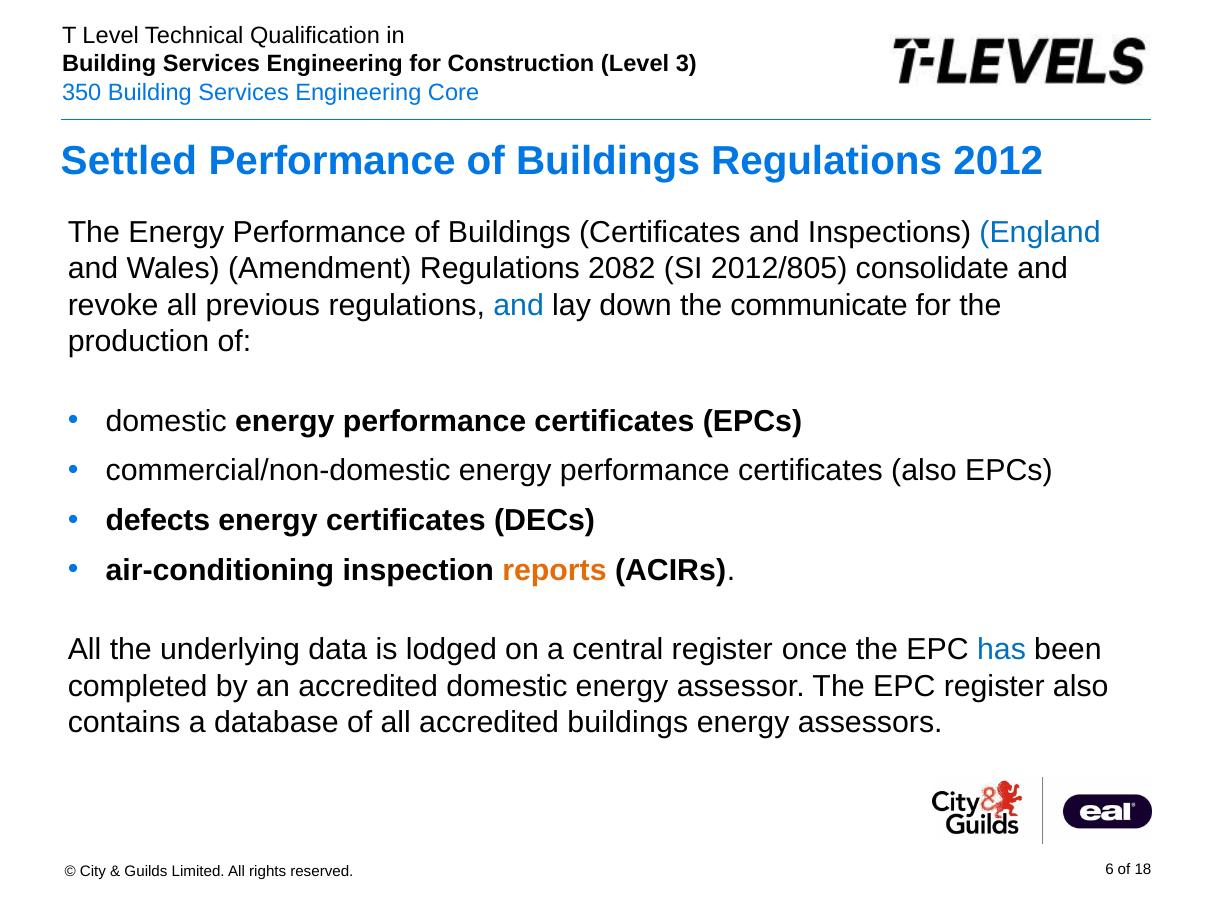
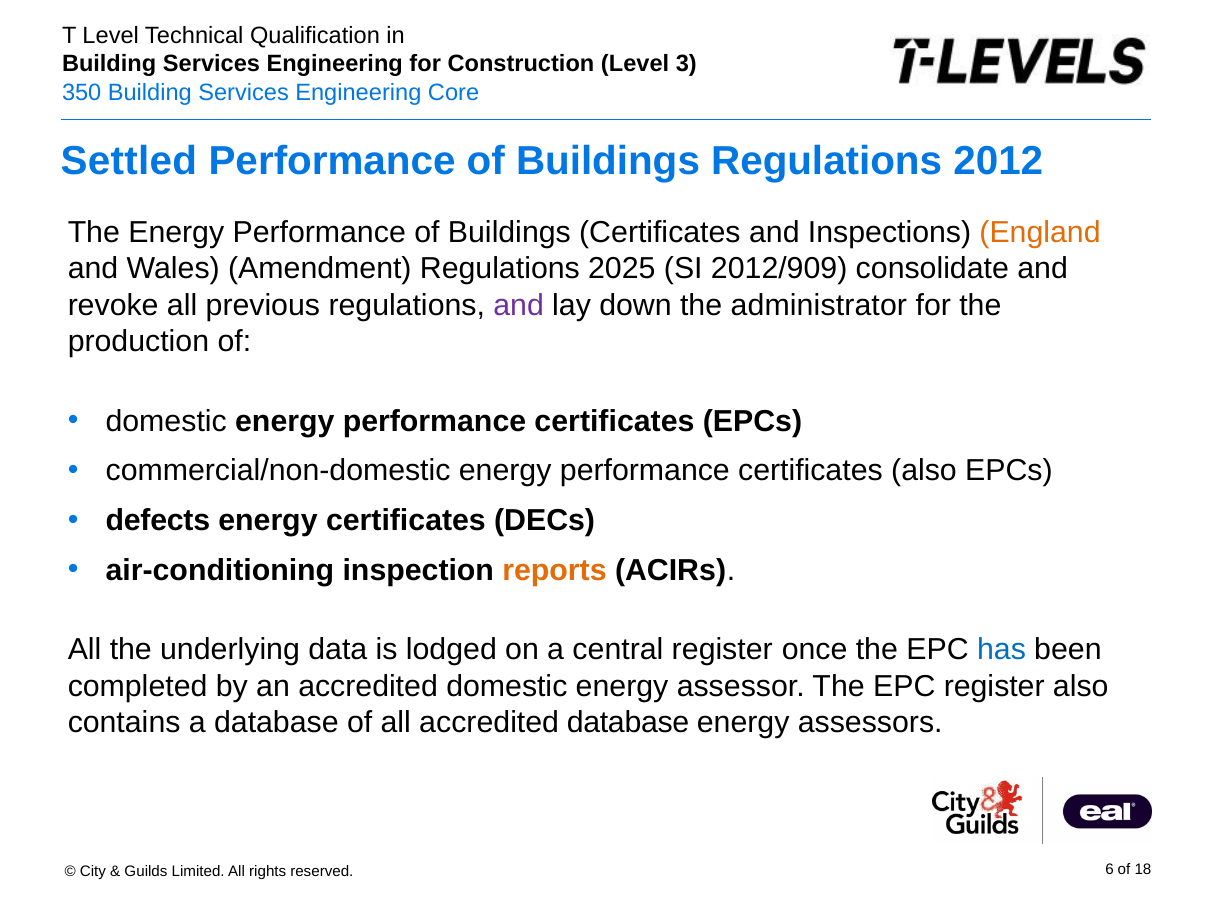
England colour: blue -> orange
2082: 2082 -> 2025
2012/805: 2012/805 -> 2012/909
and at (519, 305) colour: blue -> purple
communicate: communicate -> administrator
accredited buildings: buildings -> database
